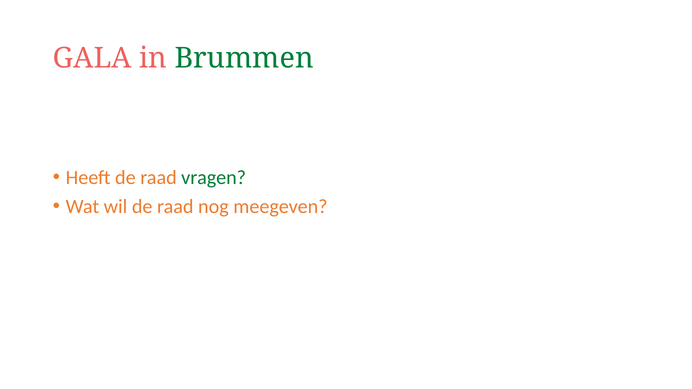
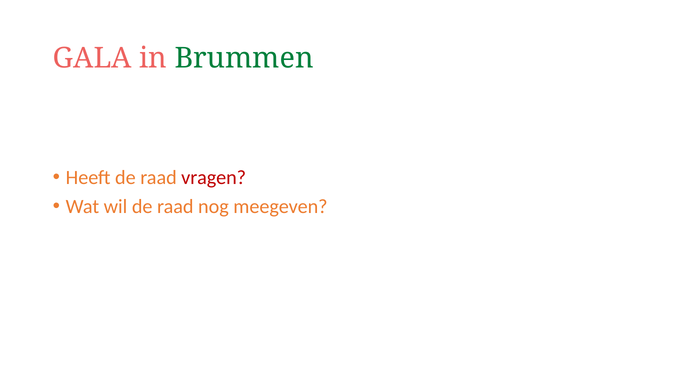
vragen colour: green -> red
